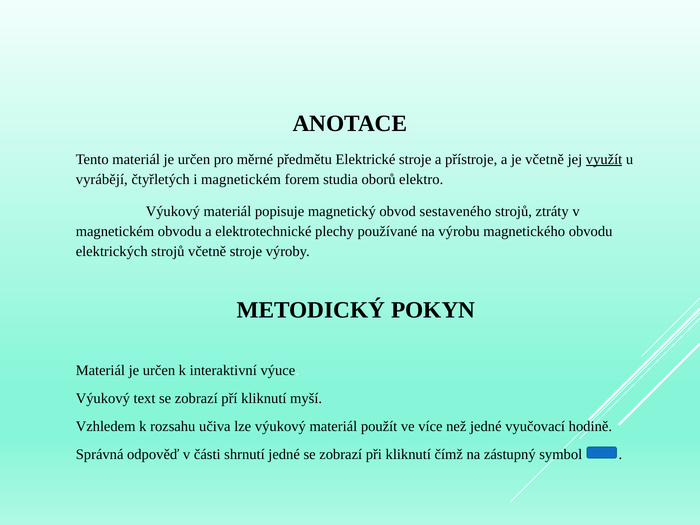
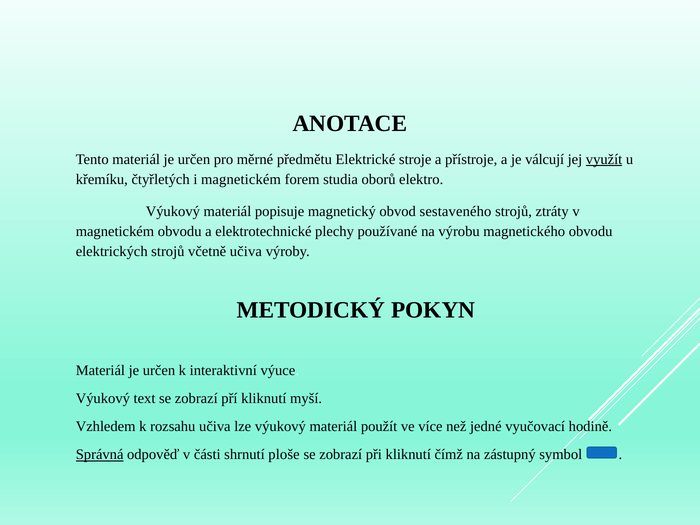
je včetně: včetně -> válcují
vyrábějí: vyrábějí -> křemíku
včetně stroje: stroje -> učiva
Správná underline: none -> present
shrnutí jedné: jedné -> ploše
